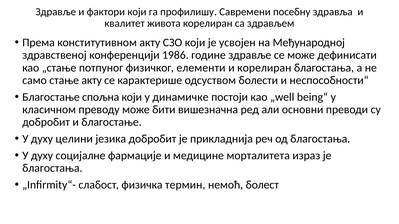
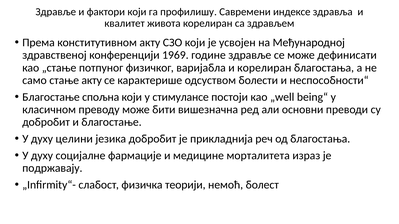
посебну: посебну -> индексе
1986: 1986 -> 1969
елементи: елементи -> варијабла
динамичке: динамичке -> стимулансе
благостања at (52, 168): благостања -> подржавају
термин: термин -> теорији
